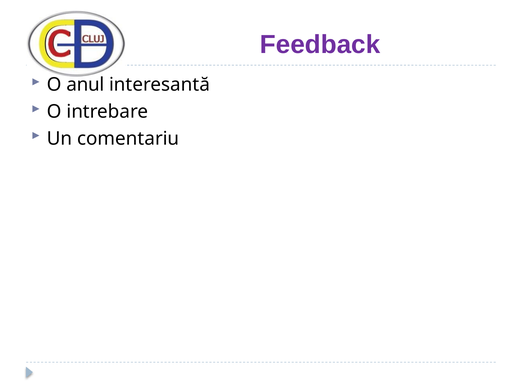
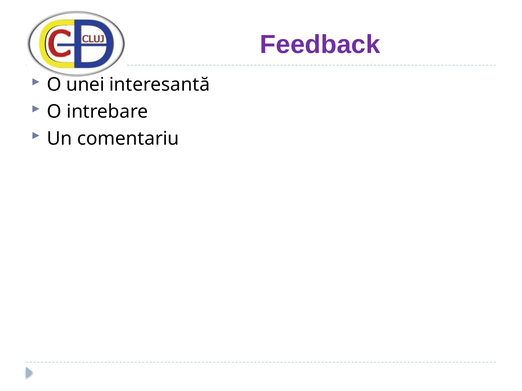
anul: anul -> unei
